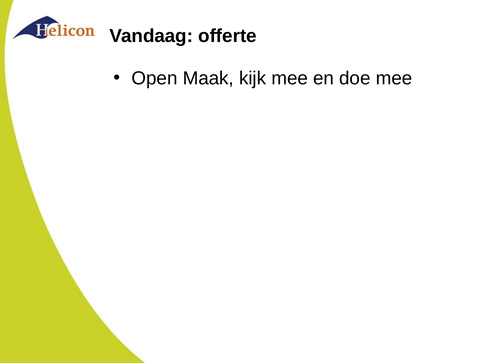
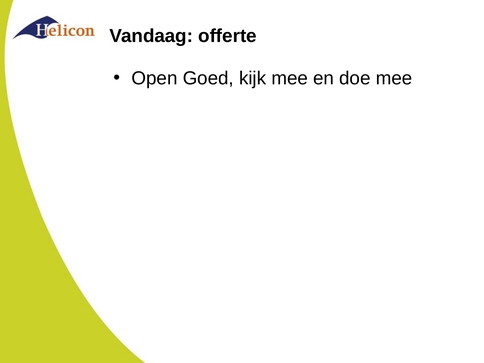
Maak: Maak -> Goed
